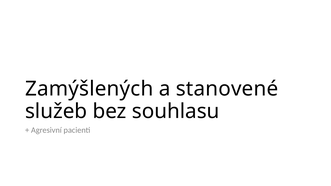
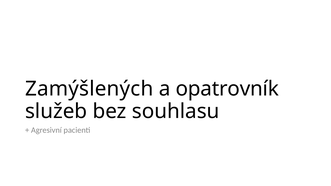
stanovené: stanovené -> opatrovník
